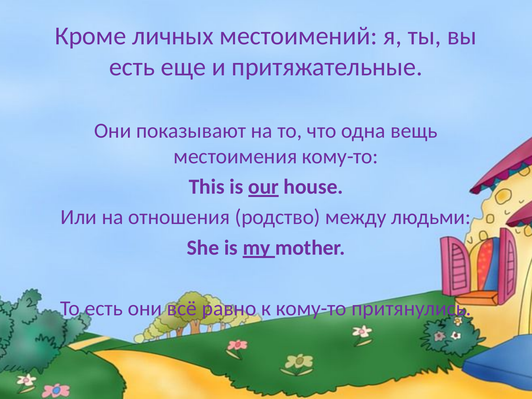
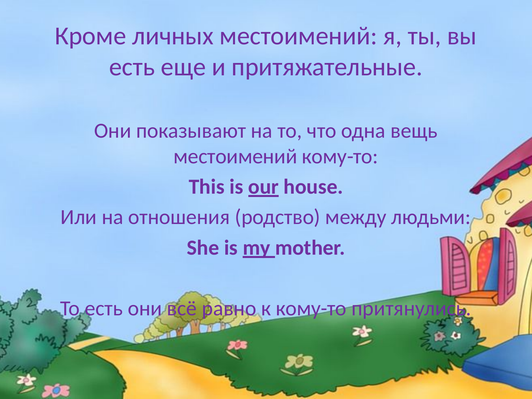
местоимения at (235, 156): местоимения -> местоимений
